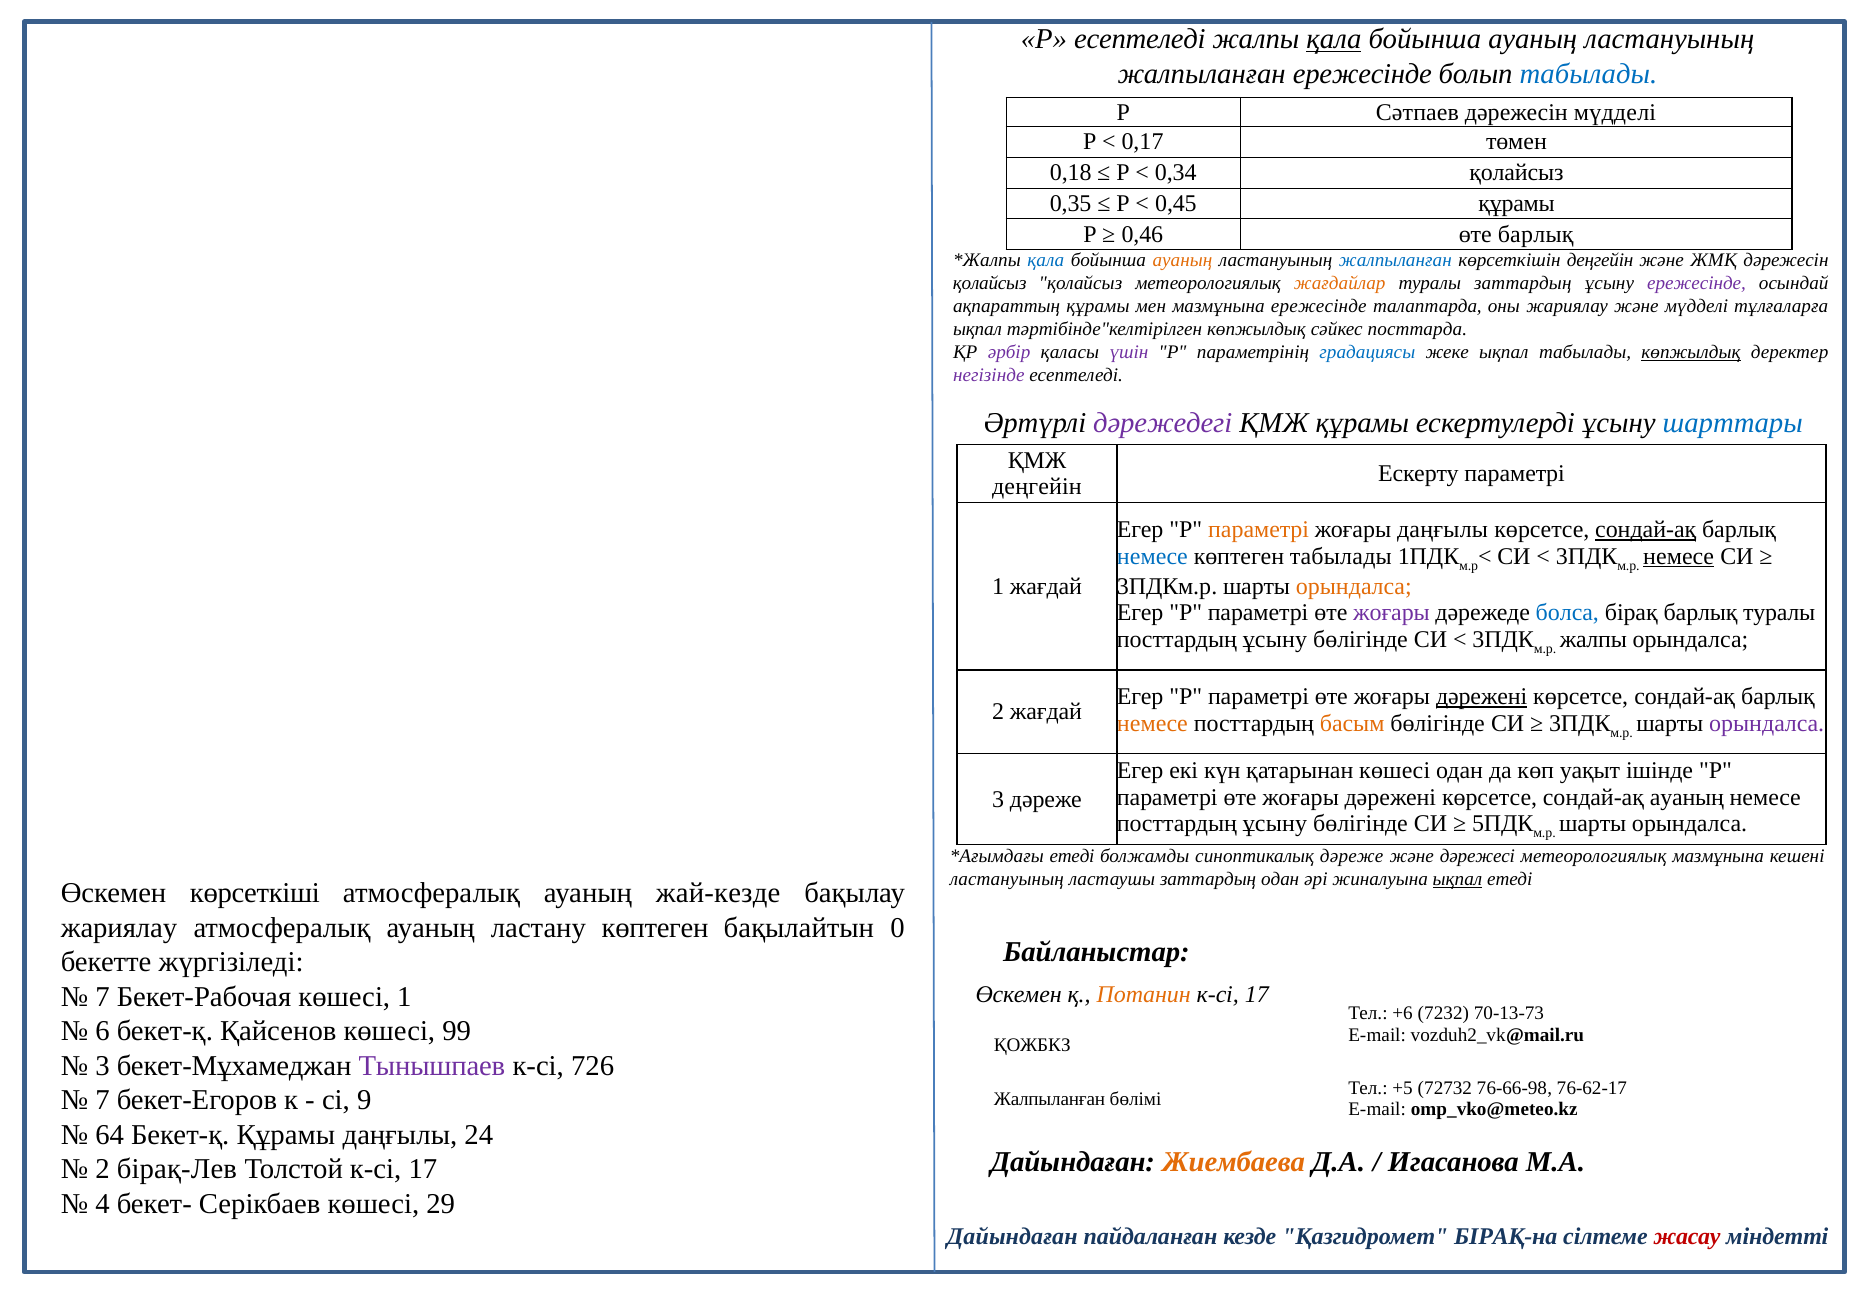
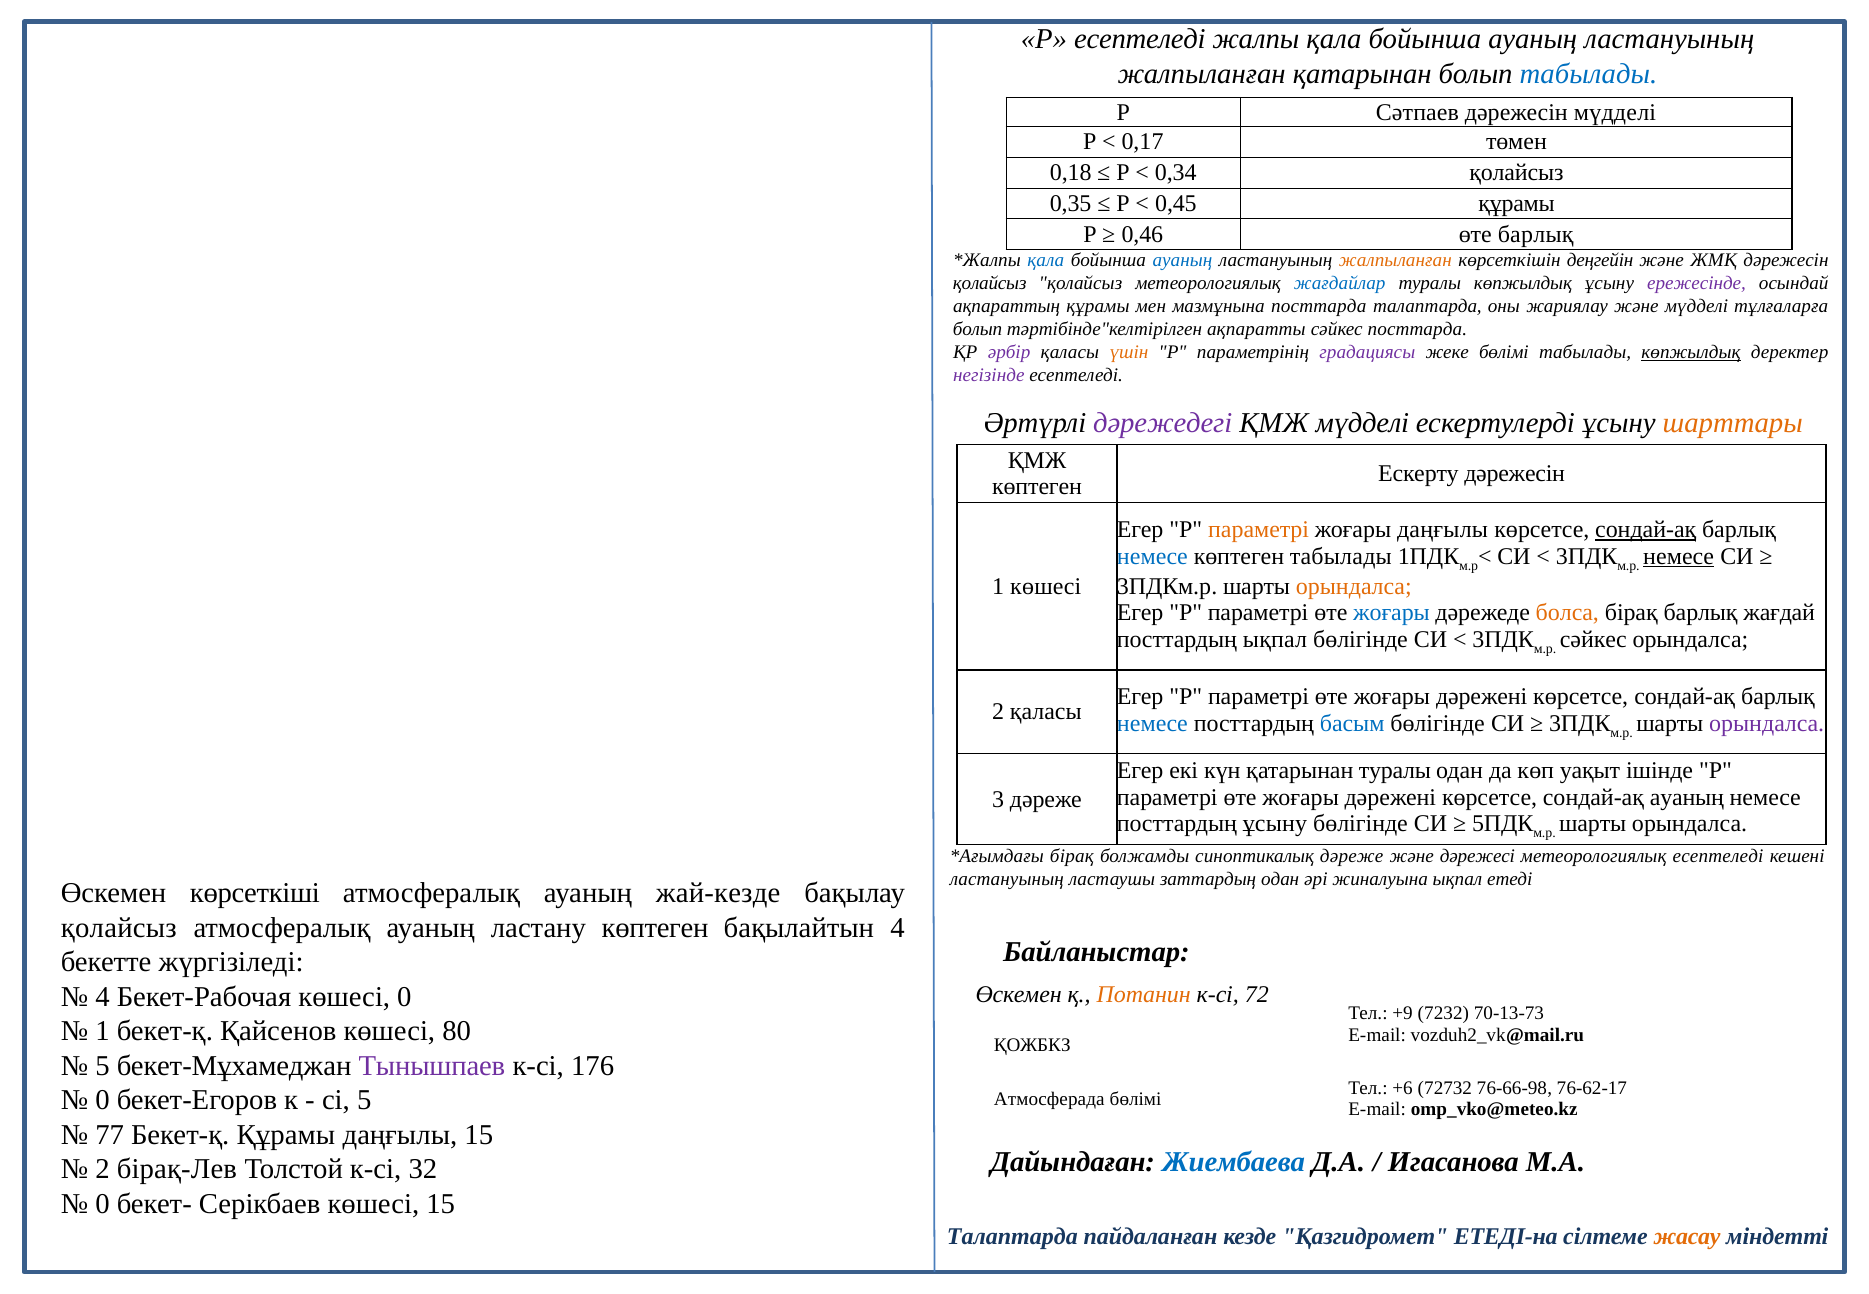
қала at (1334, 39) underline: present -> none
жалпыланған ережесінде: ережесінде -> қатарынан
ауаның at (1182, 260) colour: orange -> blue
жалпыланған at (1395, 260) colour: blue -> orange
жағдайлар colour: orange -> blue
туралы заттардың: заттардың -> көпжылдық
мазмұнына ережесінде: ережесінде -> посттарда
ықпал at (978, 329): ықпал -> болып
тәртібінде"келтірілген көпжылдық: көпжылдық -> ақпаратты
үшін colour: purple -> orange
градациясы colour: blue -> purple
жеке ықпал: ықпал -> бөлімі
ҚМЖ құрамы: құрамы -> мүдделі
шарттары colour: blue -> orange
Ескерту параметрі: параметрі -> дәрежесін
деңгейін at (1037, 487): деңгейін -> көптеген
1 жағдай: жағдай -> көшесі
жоғары at (1391, 613) colour: purple -> blue
болса colour: blue -> orange
барлық туралы: туралы -> жағдай
ұсыну at (1275, 639): ұсыну -> ықпал
жалпы at (1593, 639): жалпы -> сәйкес
дәрежені at (1482, 697) underline: present -> none
2 жағдай: жағдай -> қаласы
немесе at (1152, 723) colour: orange -> blue
басым colour: orange -> blue
қатарынан көшесі: көшесі -> туралы
етеді at (1072, 856): етеді -> бірақ
метеорологиялық мазмұнына: мазмұнына -> есептеледі
ықпал at (1457, 879) underline: present -> none
жариялау at (119, 928): жариялау -> қолайсыз
бақылайтын 0: 0 -> 4
17 at (1257, 994): 17 -> 72
7 at (102, 997): 7 -> 4
көшесі 1: 1 -> 0
+6: +6 -> +9
6 at (102, 1031): 6 -> 1
99: 99 -> 80
3 at (102, 1066): 3 -> 5
726: 726 -> 176
+5: +5 -> +6
7 at (102, 1100): 7 -> 0
сі 9: 9 -> 5
Жалпыланған at (1049, 1099): Жалпыланған -> Атмосферада
64: 64 -> 77
даңғылы 24: 24 -> 15
Жиембаева colour: orange -> blue
Толстой к-сі 17: 17 -> 32
4 at (102, 1204): 4 -> 0
көшесі 29: 29 -> 15
Дайындаған at (1012, 1237): Дайындаған -> Талаптарда
БІРАҚ-на: БІРАҚ-на -> ЕТЕДІ-на
жасау colour: red -> orange
